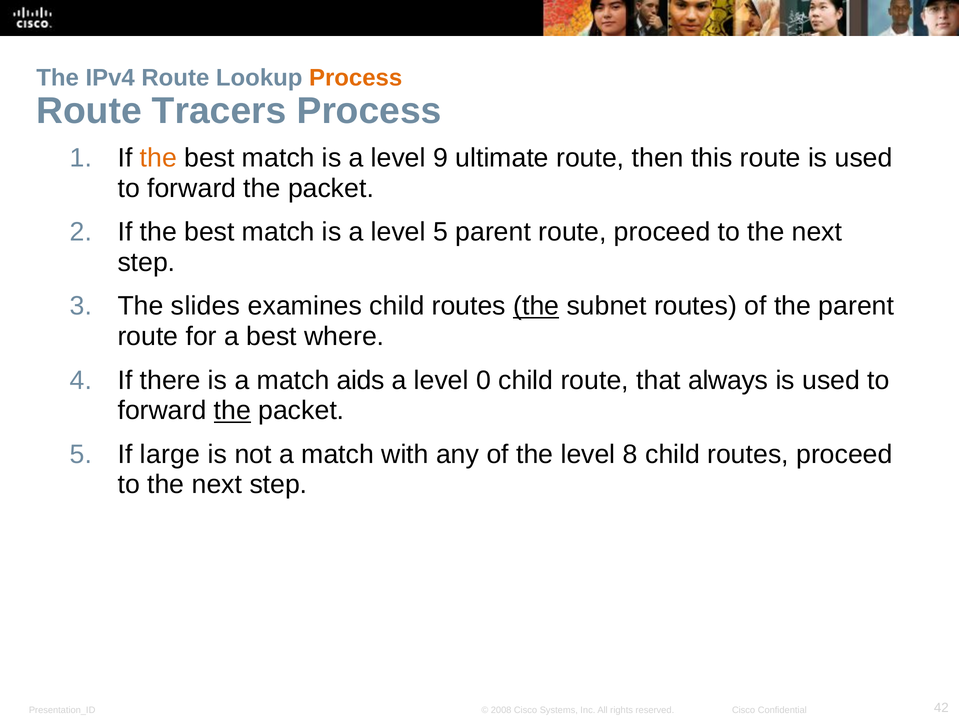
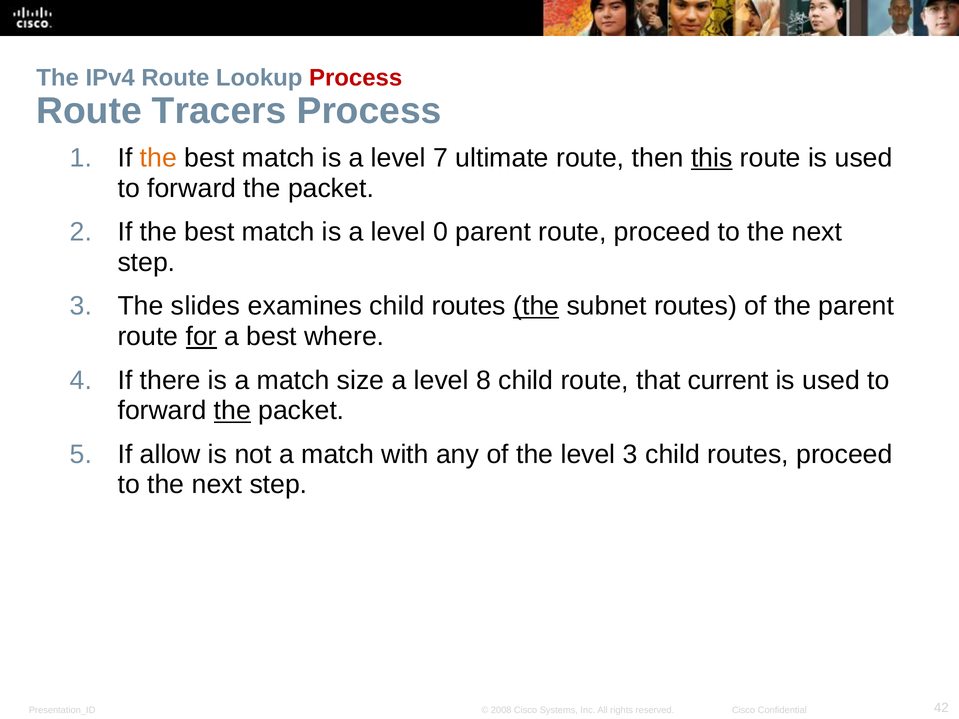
Process at (356, 78) colour: orange -> red
9: 9 -> 7
this underline: none -> present
level 5: 5 -> 0
for underline: none -> present
aids: aids -> size
0: 0 -> 8
always: always -> current
large: large -> allow
level 8: 8 -> 3
